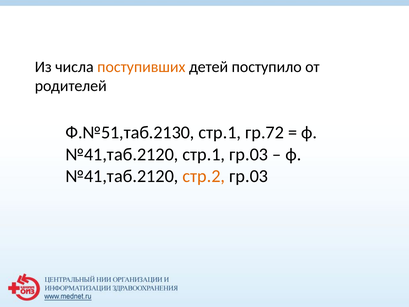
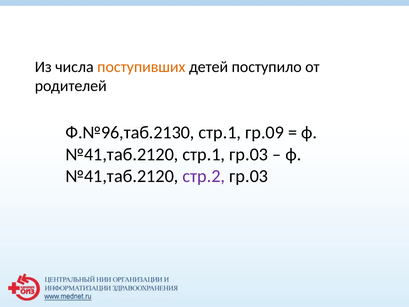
Ф.№51,таб.2130: Ф.№51,таб.2130 -> Ф.№96,таб.2130
гр.72: гр.72 -> гр.09
стр.2 colour: orange -> purple
